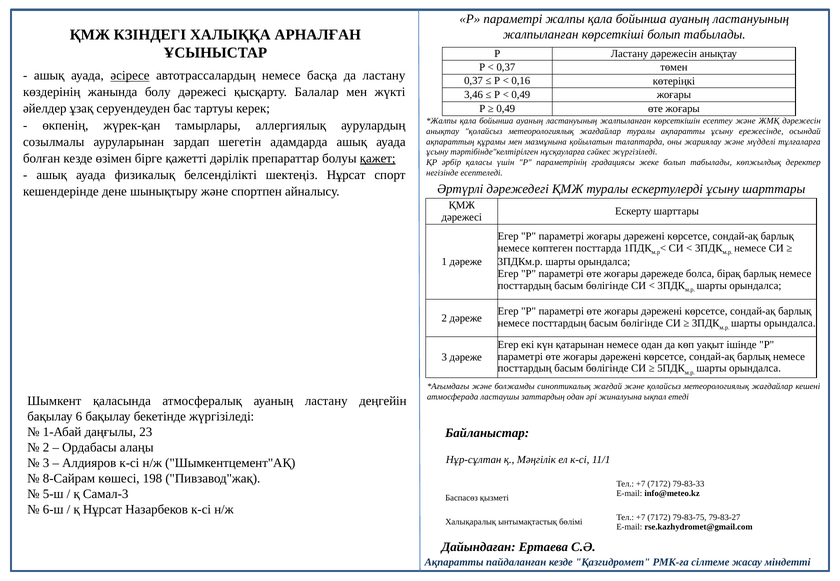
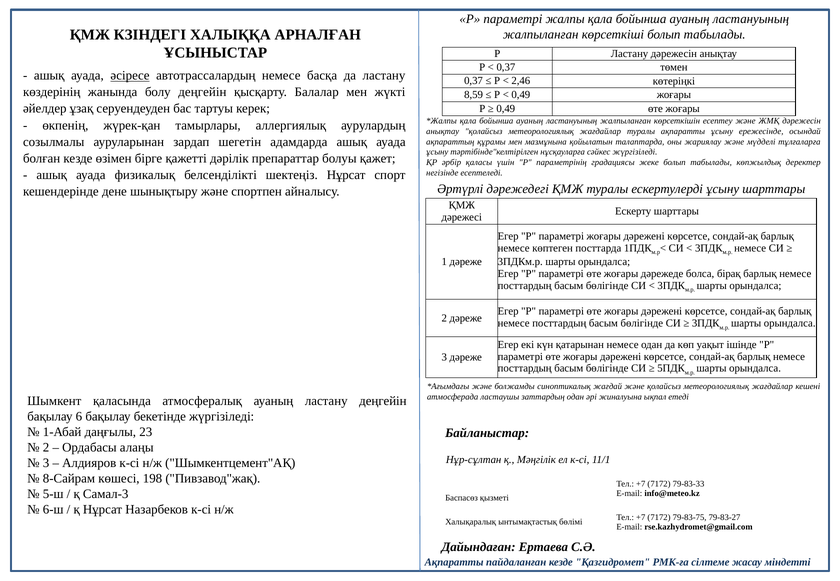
0,16: 0,16 -> 2,46
болу дәрежесі: дәрежесі -> деңгейін
3,46: 3,46 -> 8,59
қажет underline: present -> none
